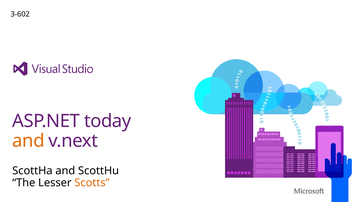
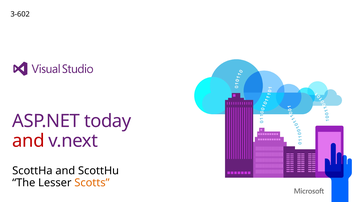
and at (28, 141) colour: orange -> red
